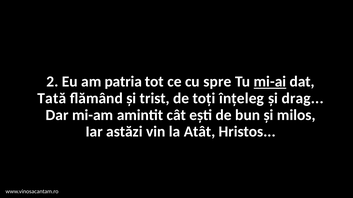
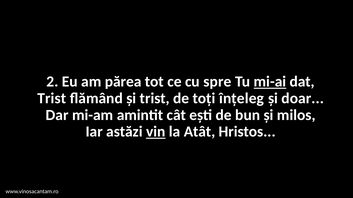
patria: patria -> părea
Tată at (52, 99): Tată -> Trist
drag: drag -> doar
vin underline: none -> present
